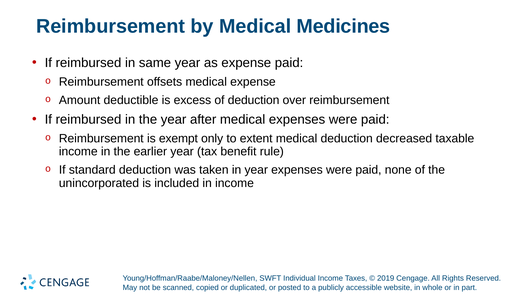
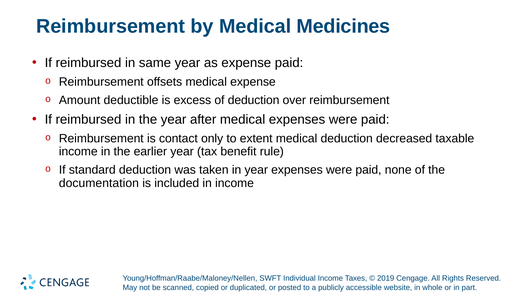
exempt: exempt -> contact
unincorporated: unincorporated -> documentation
